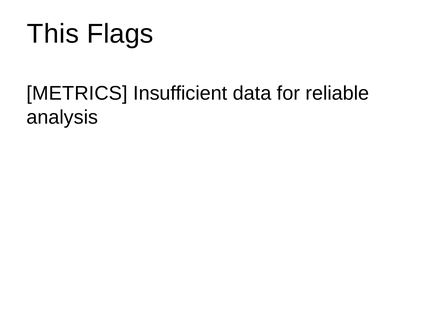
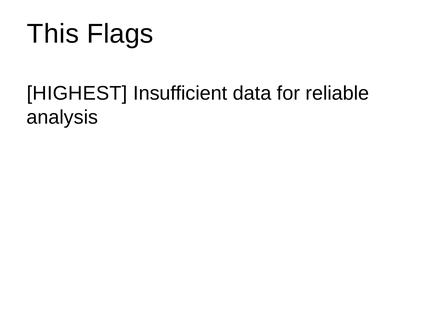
METRICS: METRICS -> HIGHEST
